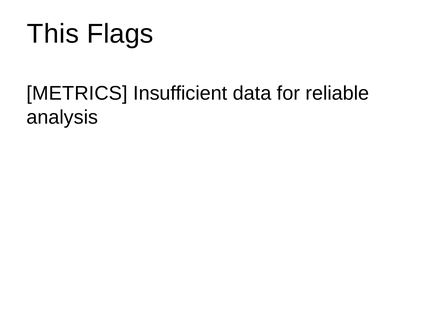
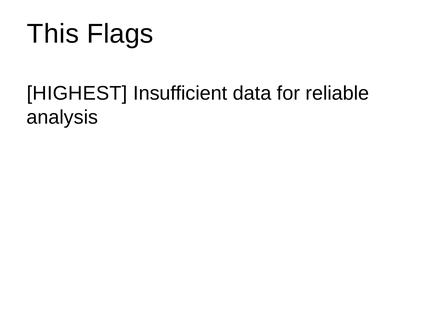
METRICS: METRICS -> HIGHEST
